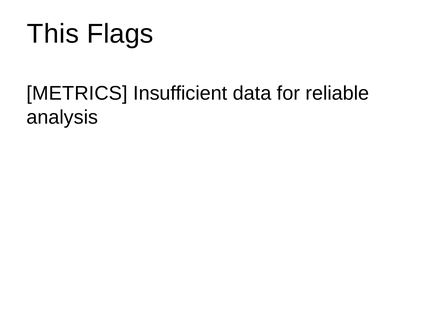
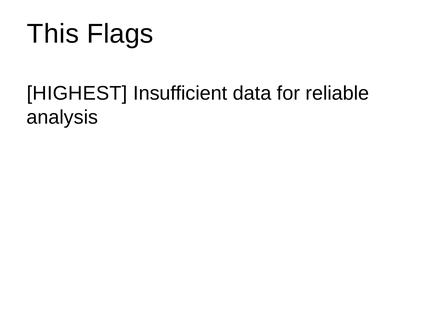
METRICS: METRICS -> HIGHEST
